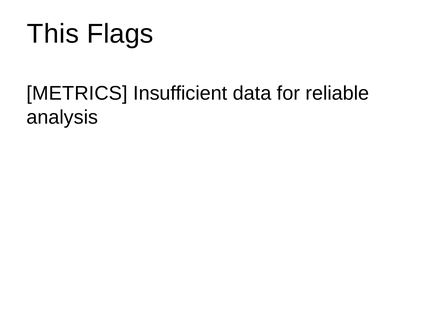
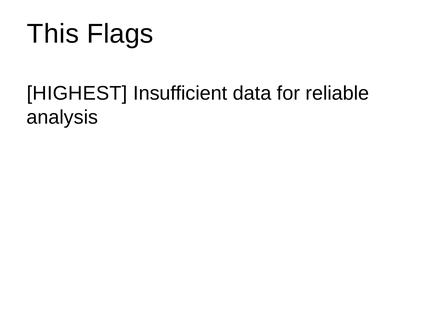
METRICS: METRICS -> HIGHEST
